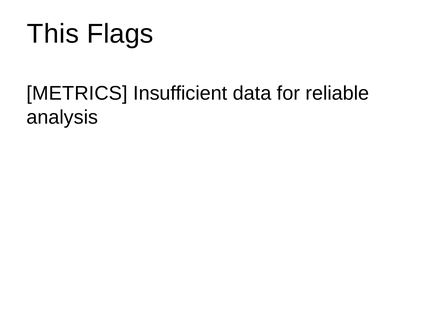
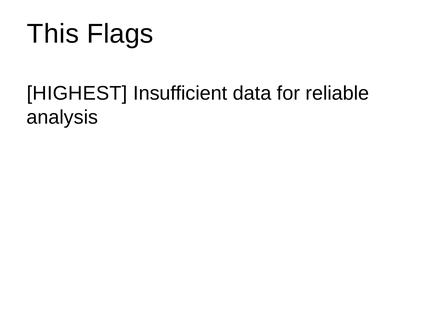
METRICS: METRICS -> HIGHEST
